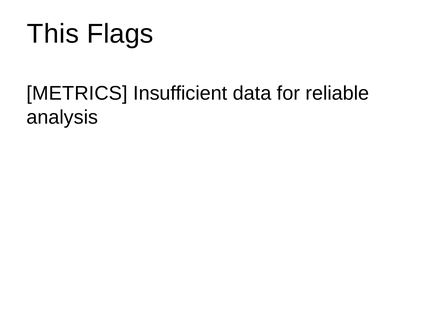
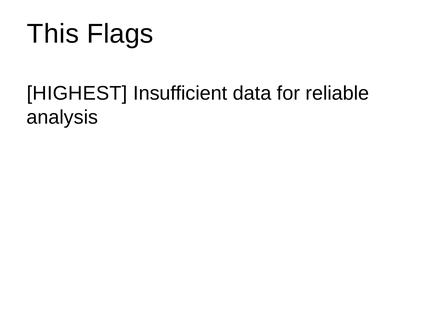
METRICS: METRICS -> HIGHEST
